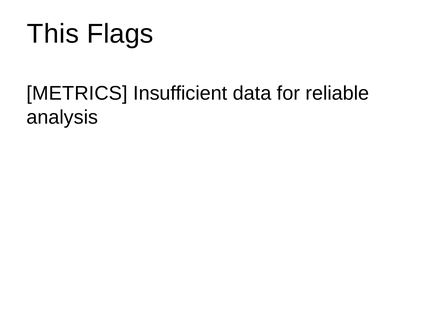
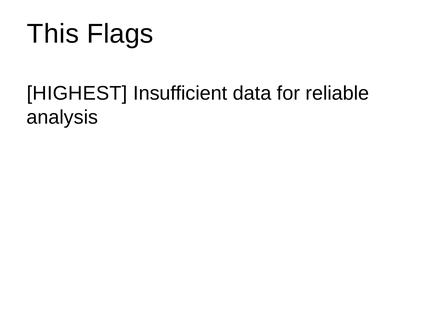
METRICS: METRICS -> HIGHEST
